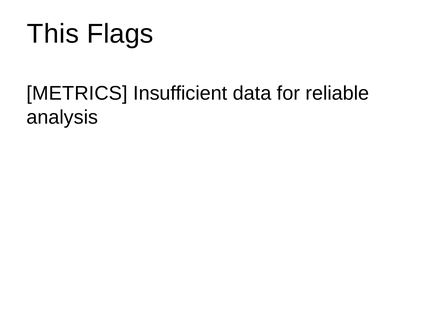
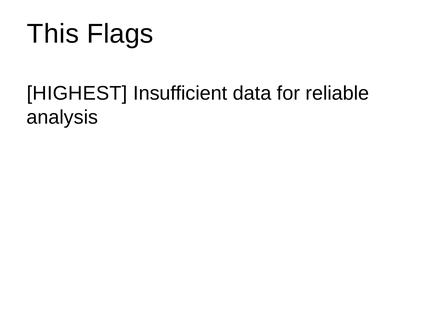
METRICS: METRICS -> HIGHEST
